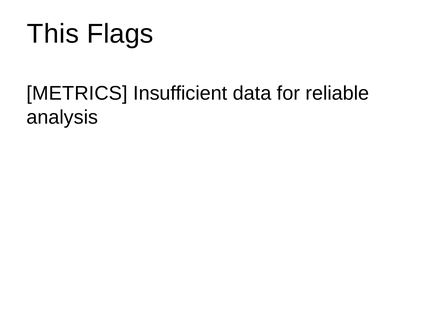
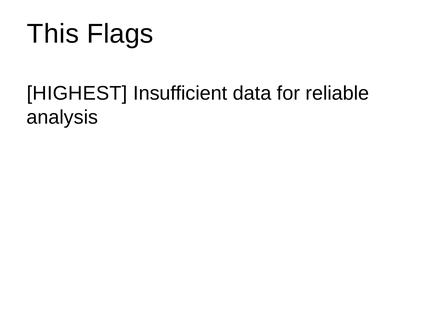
METRICS: METRICS -> HIGHEST
